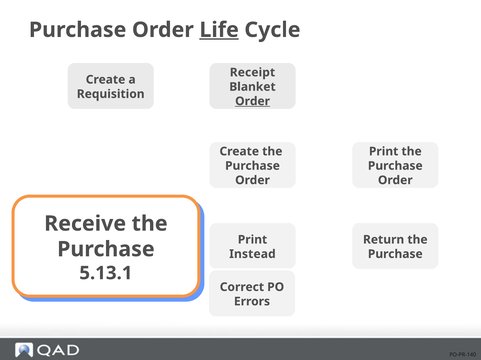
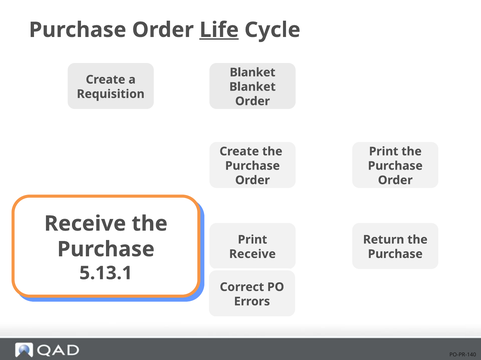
Receipt at (252, 73): Receipt -> Blanket
Order at (253, 101) underline: present -> none
Instead at (252, 255): Instead -> Receive
